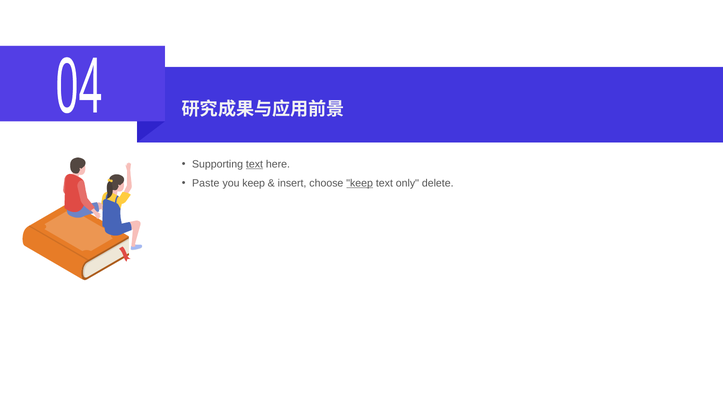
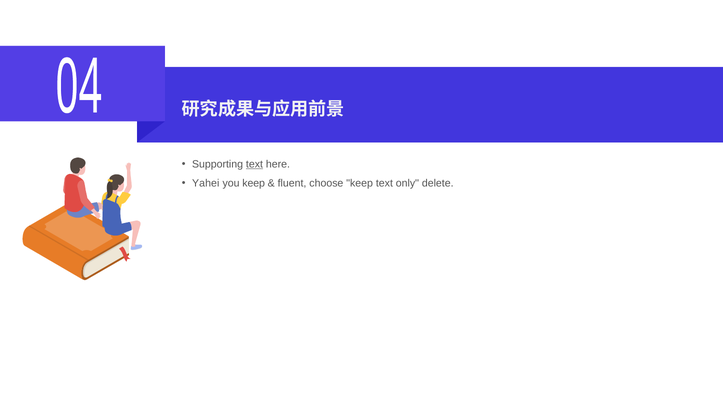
Paste: Paste -> Yahei
insert: insert -> fluent
keep at (360, 183) underline: present -> none
